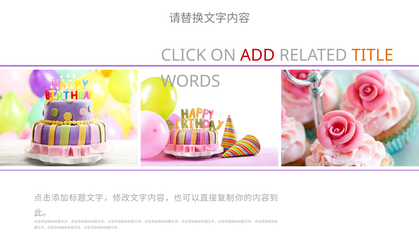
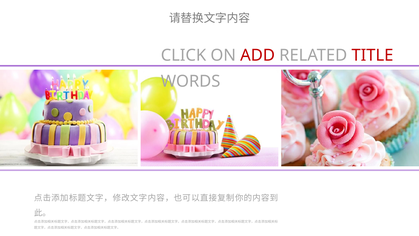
TITLE colour: orange -> red
